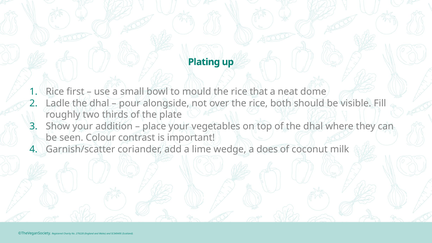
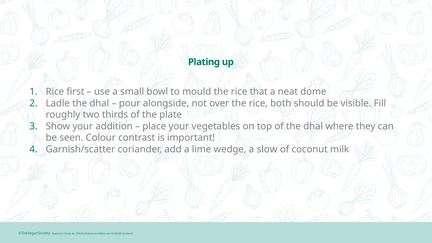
does: does -> slow
